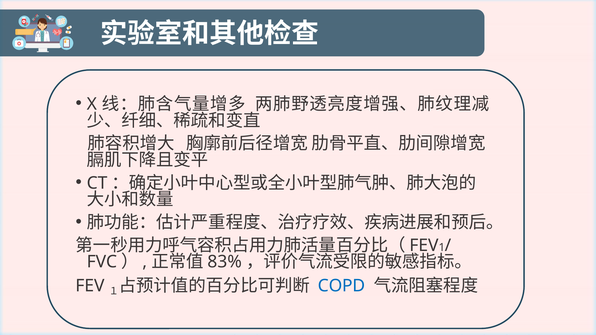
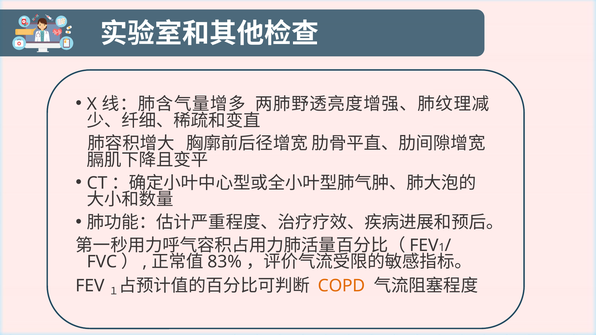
COPD colour: blue -> orange
